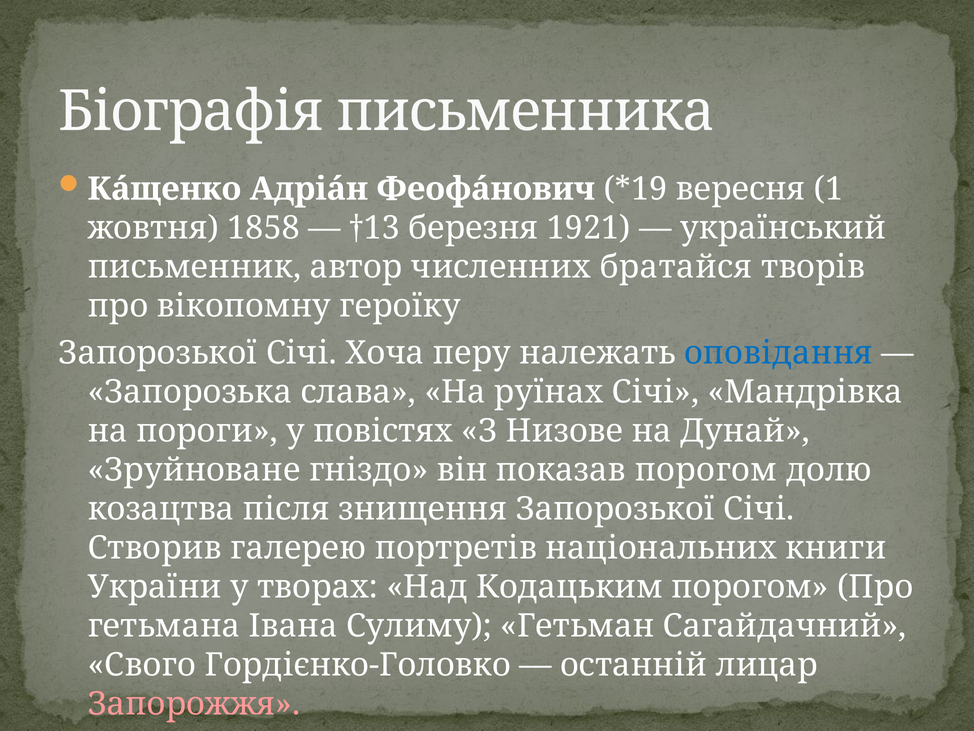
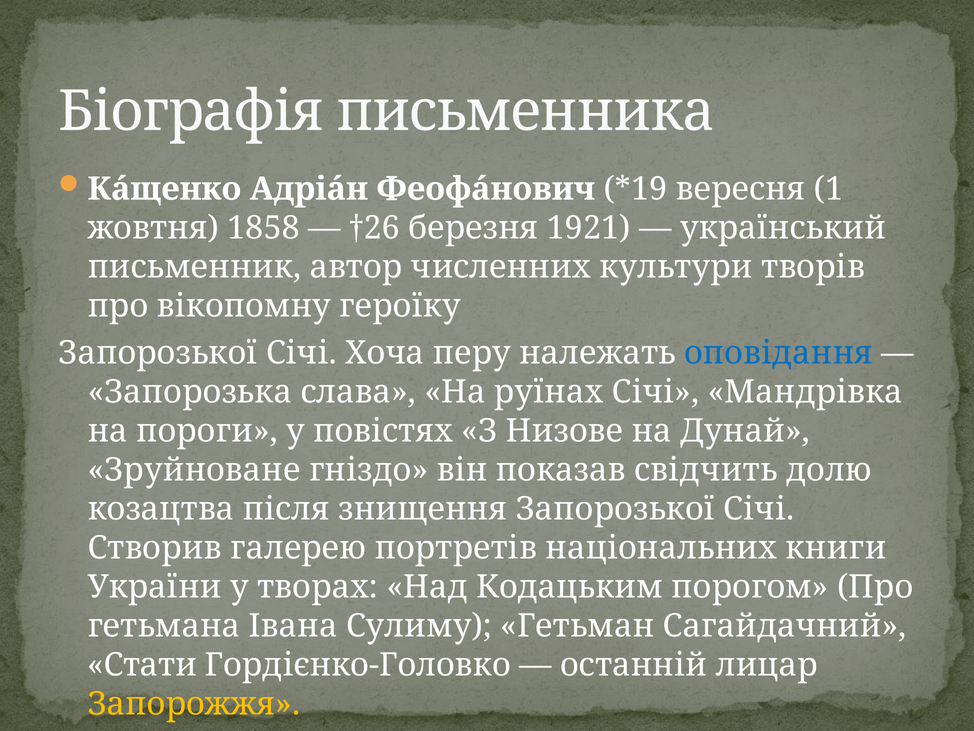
†13: †13 -> †26
братайся: братайся -> культури
показав порогом: порогом -> свідчить
Свого: Свого -> Стати
Запорожжя colour: pink -> yellow
